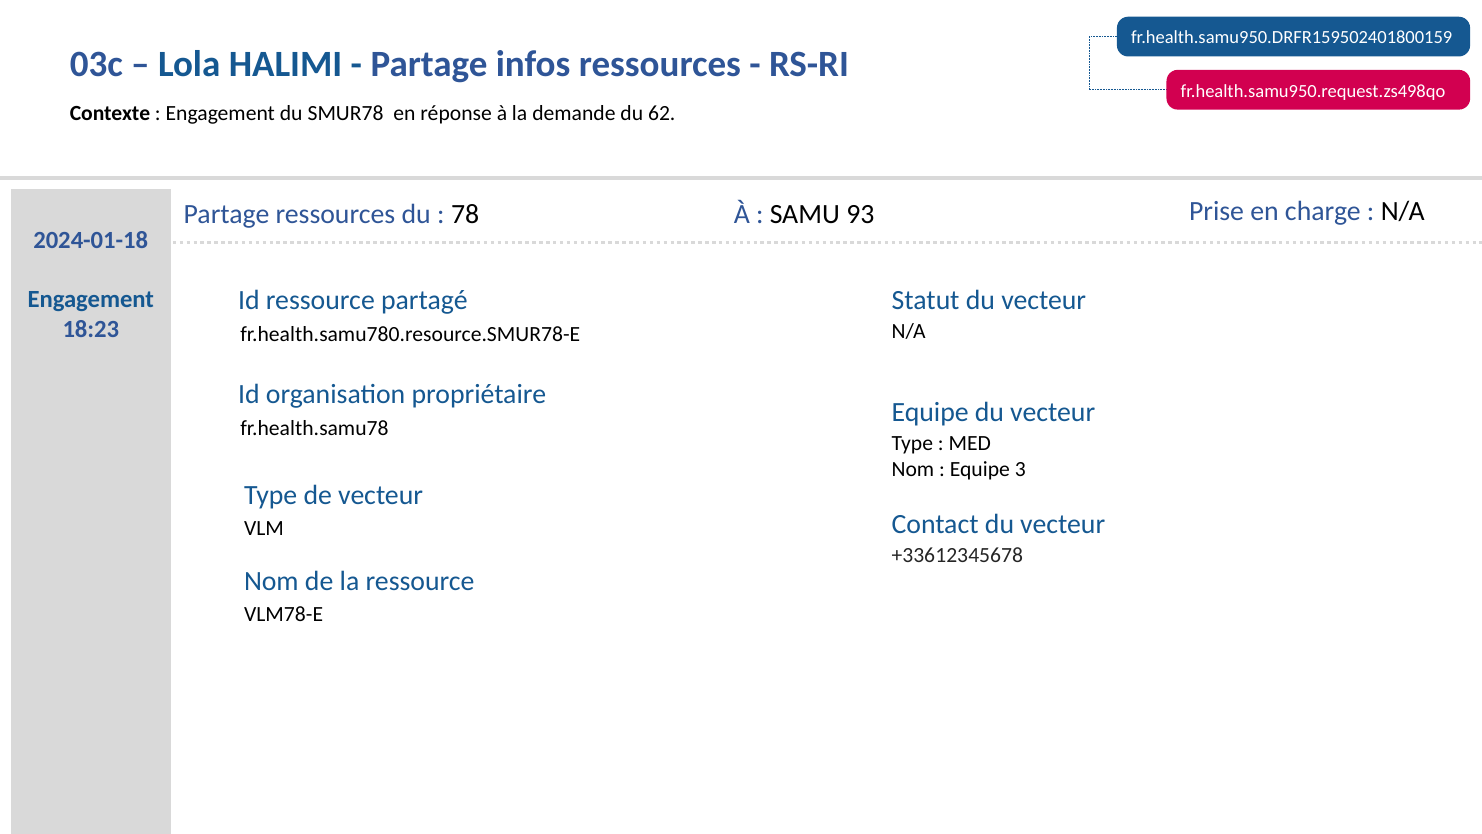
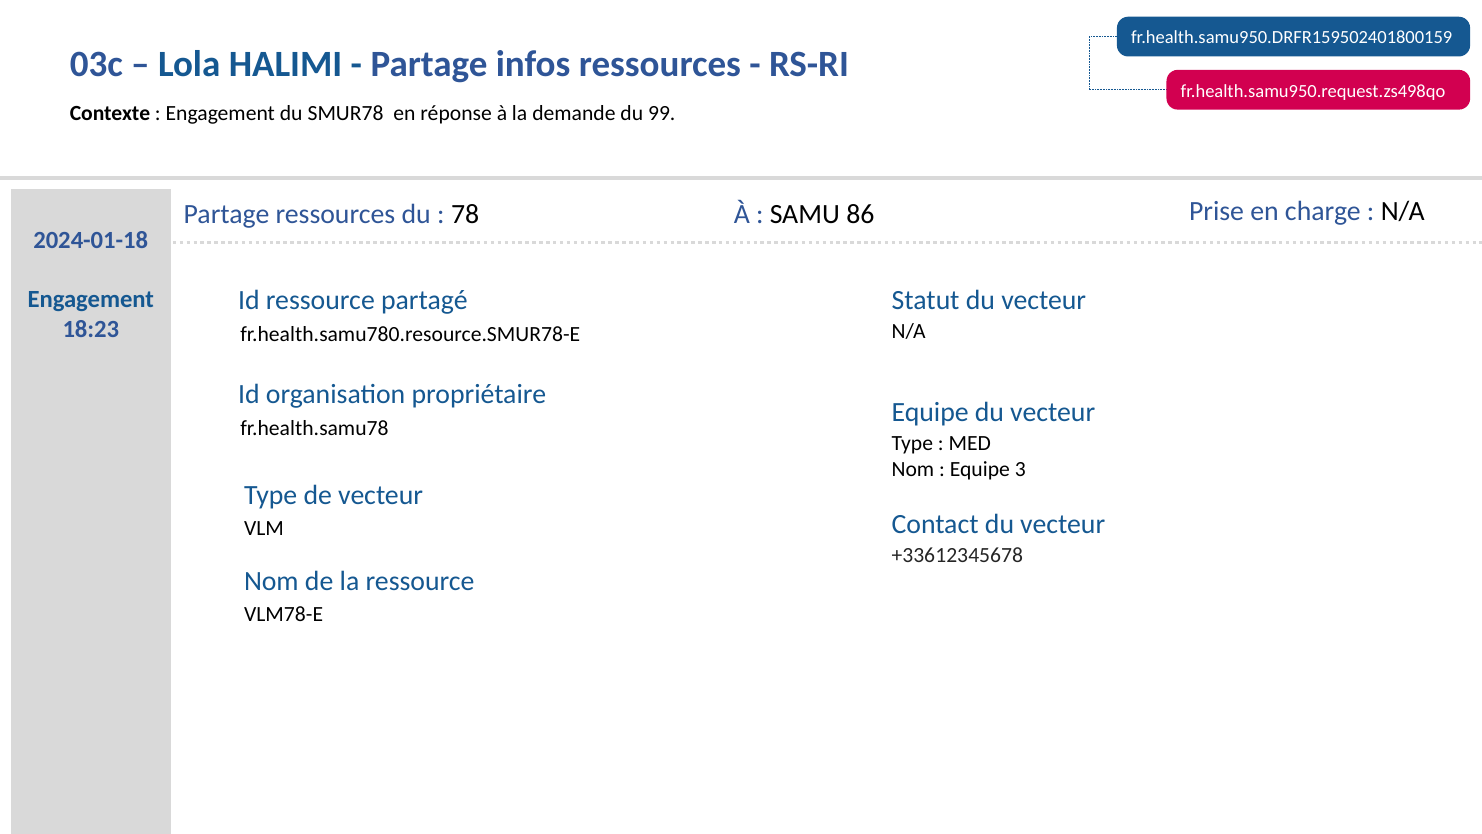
62: 62 -> 99
93: 93 -> 86
